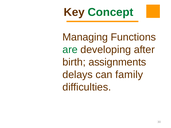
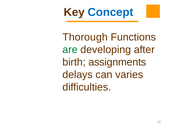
Concept colour: green -> blue
Managing: Managing -> Thorough
family: family -> varies
